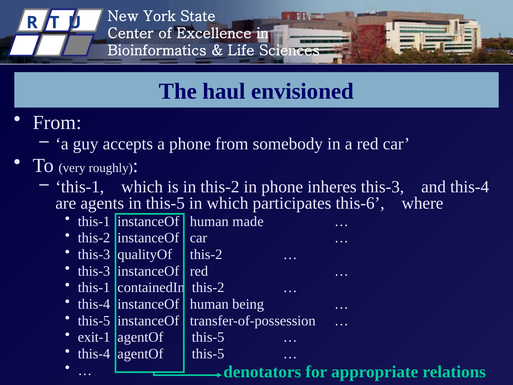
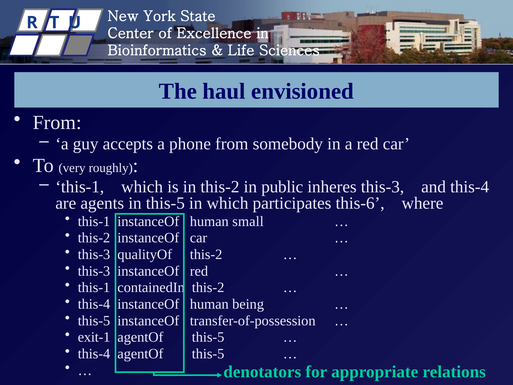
in phone: phone -> public
made: made -> small
